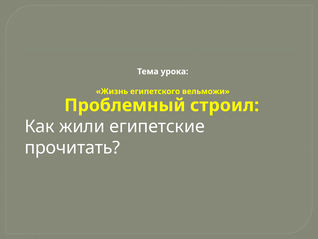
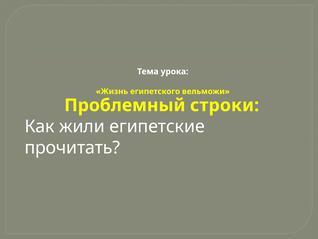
строил: строил -> строки
